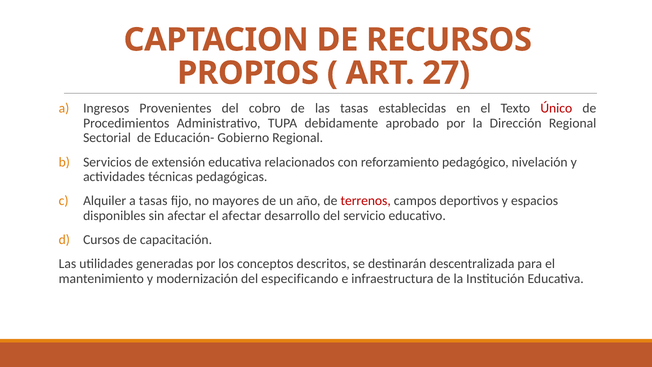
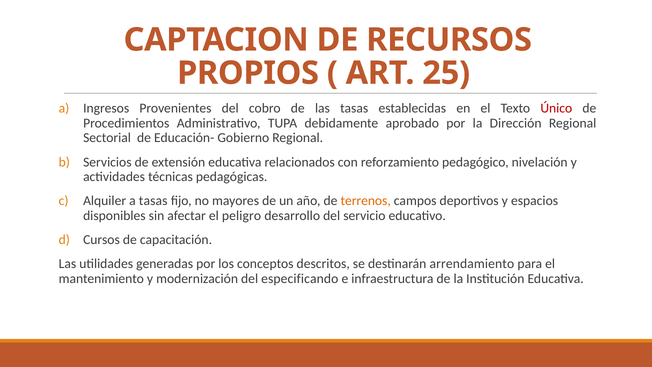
27: 27 -> 25
terrenos colour: red -> orange
el afectar: afectar -> peligro
descentralizada: descentralizada -> arrendamiento
